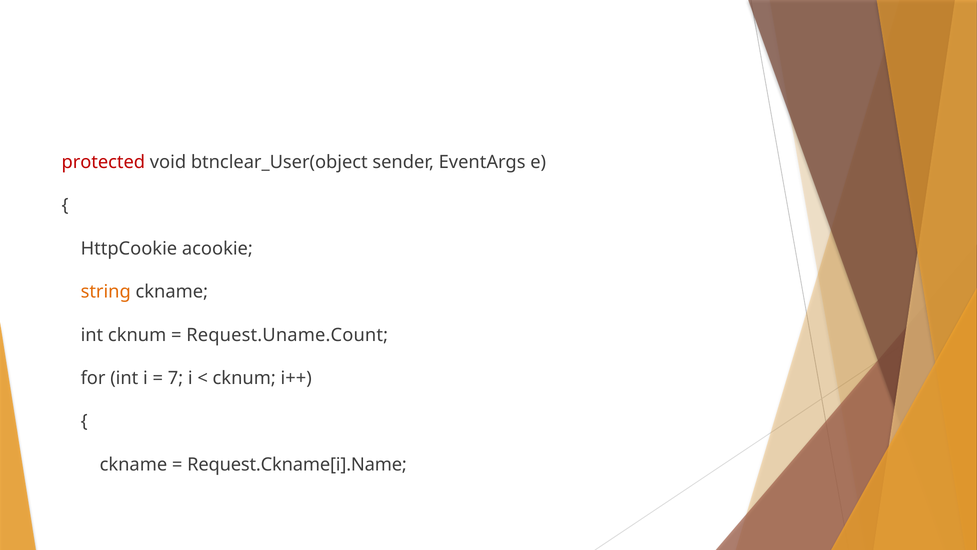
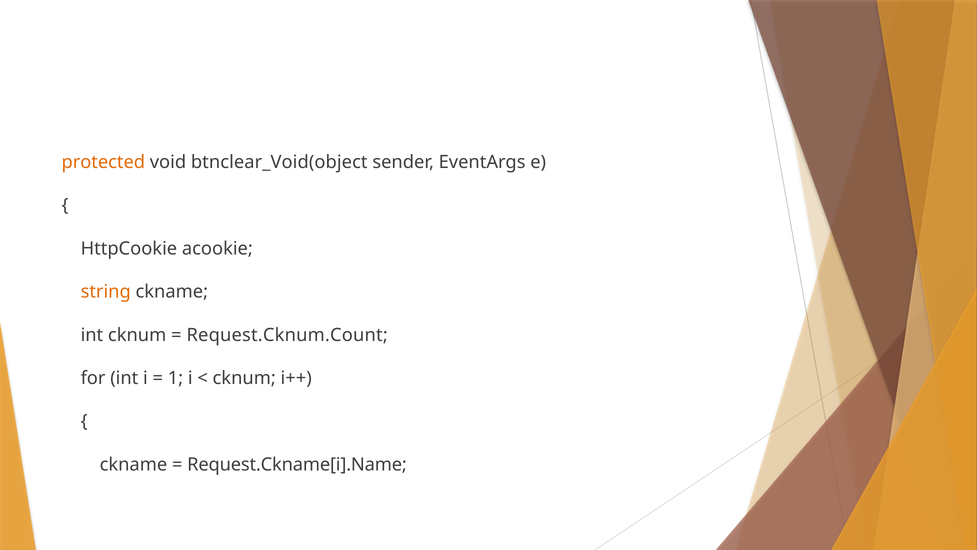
protected colour: red -> orange
btnclear_User(object: btnclear_User(object -> btnclear_Void(object
Request.Uname.Count: Request.Uname.Count -> Request.Cknum.Count
7: 7 -> 1
